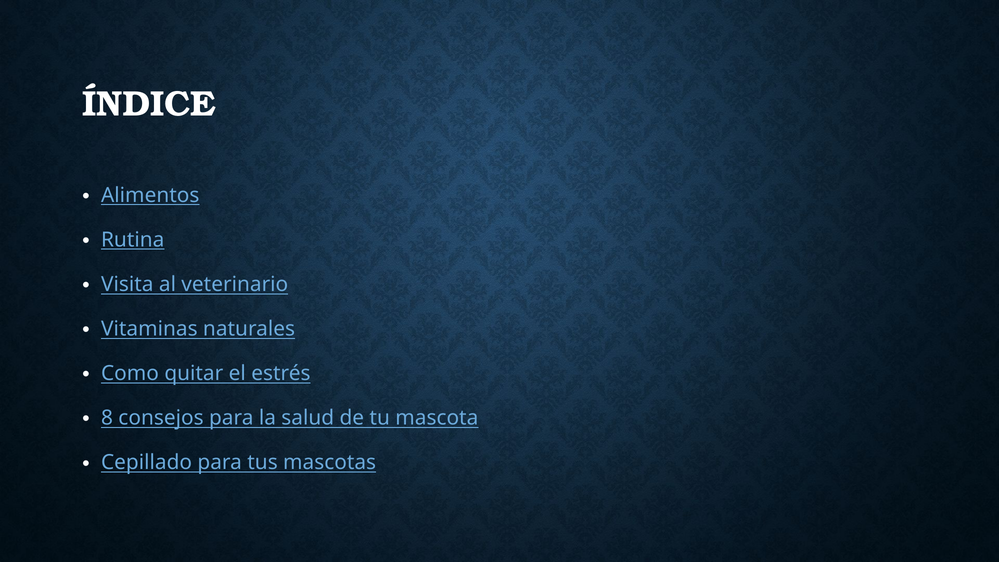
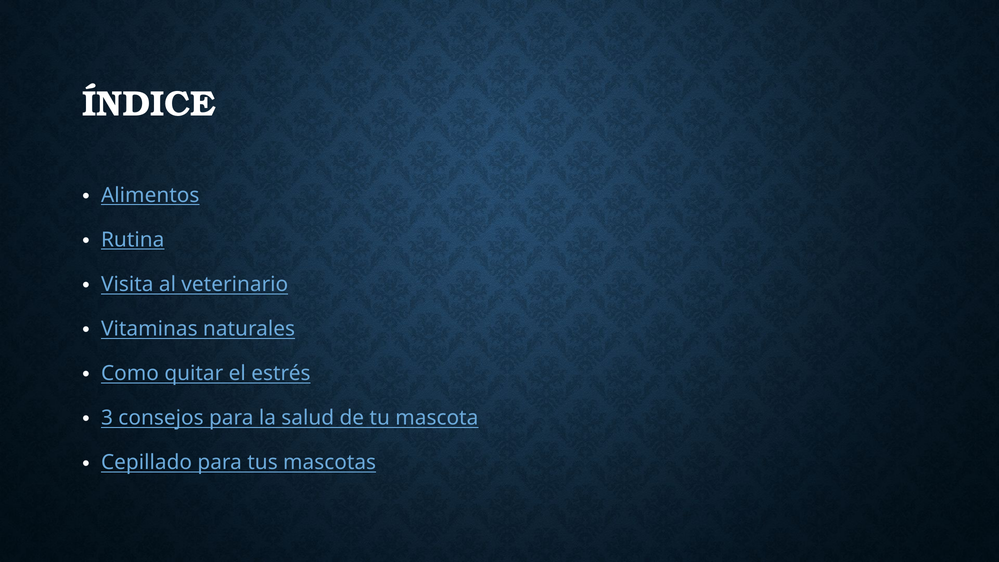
8: 8 -> 3
